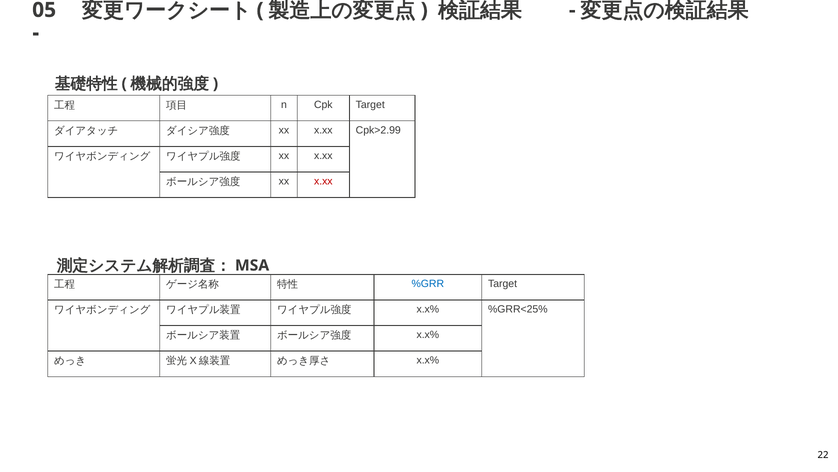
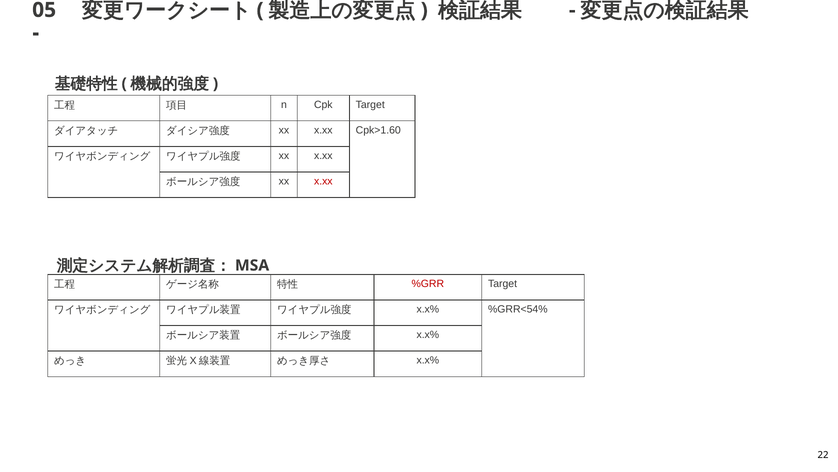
Cpk>2.99: Cpk>2.99 -> Cpk>1.60
%GRR colour: blue -> red
%GRR<25%: %GRR<25% -> %GRR<54%
